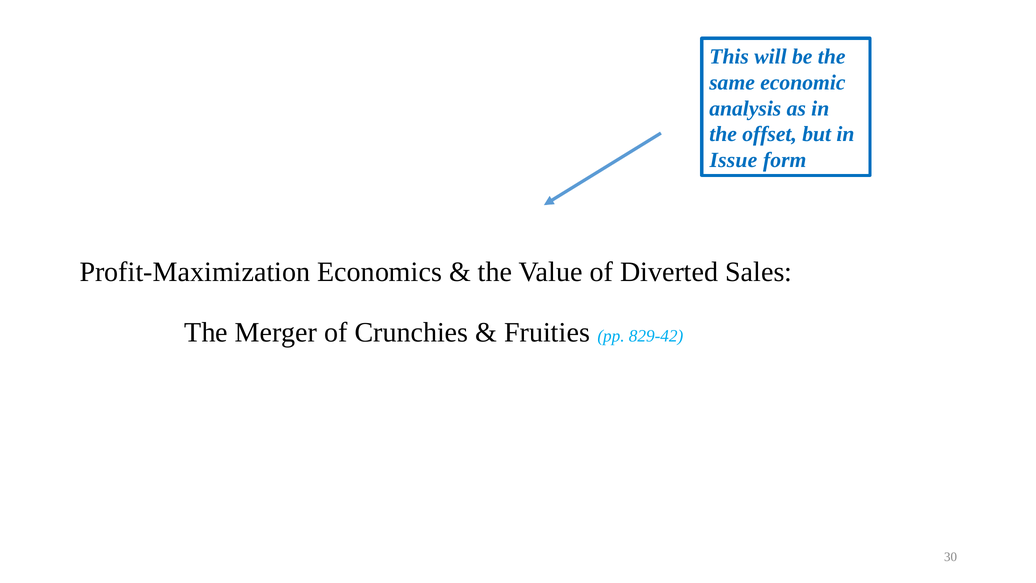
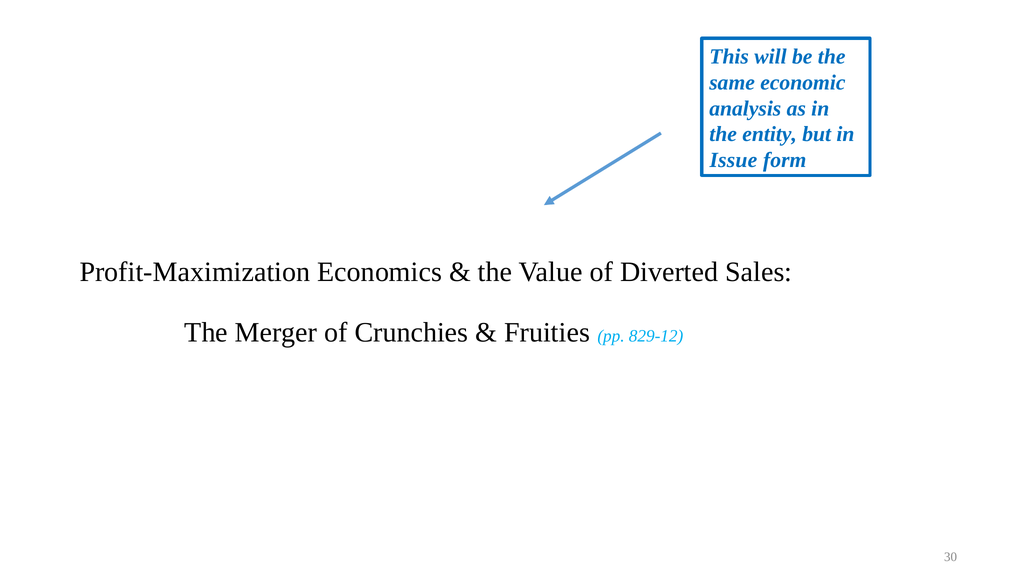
offset: offset -> entity
829-42: 829-42 -> 829-12
